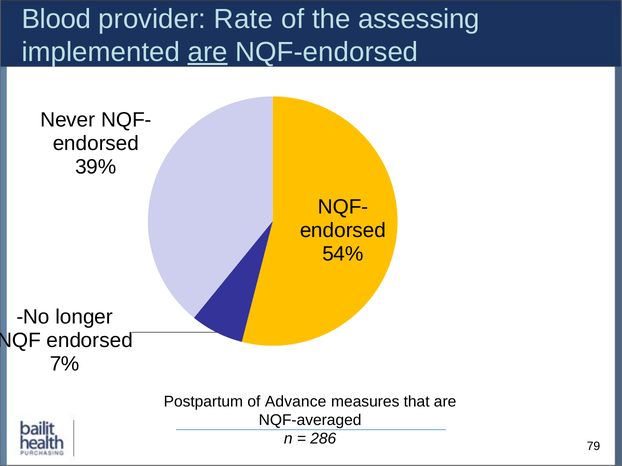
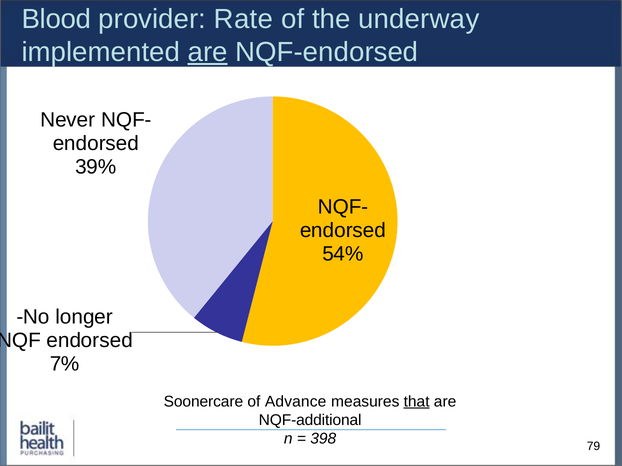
assessing: assessing -> underway
Postpartum: Postpartum -> Soonercare
that underline: none -> present
NQF-averaged: NQF-averaged -> NQF-additional
286: 286 -> 398
